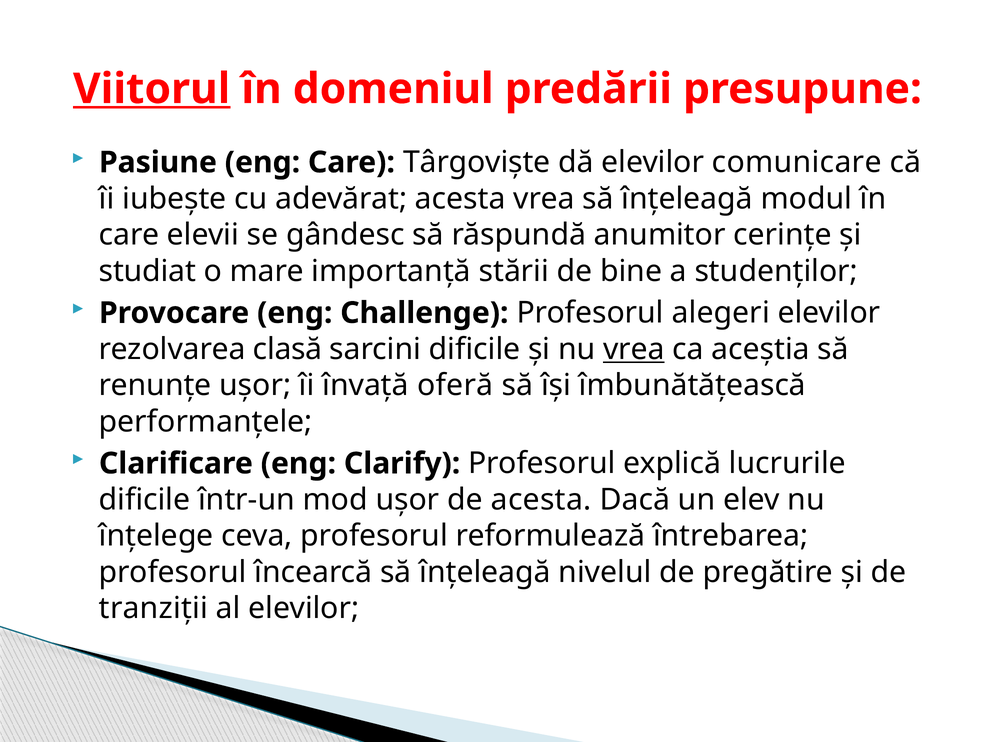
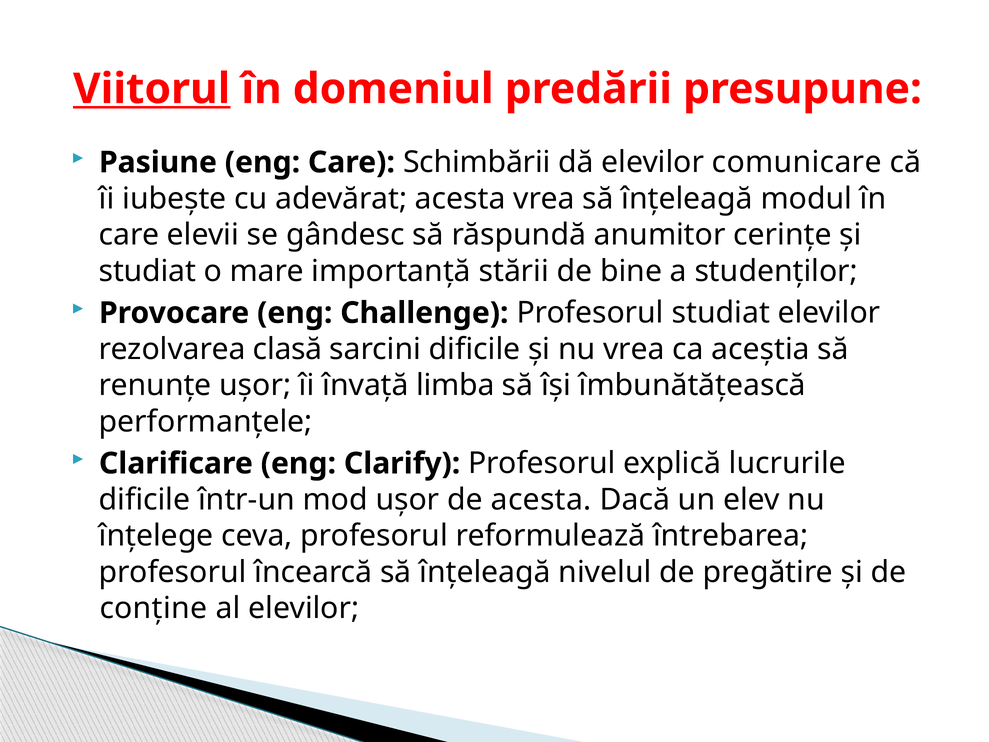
Târgoviște: Târgoviște -> Schimbării
Profesorul alegeri: alegeri -> studiat
vrea at (634, 349) underline: present -> none
oferă: oferă -> limba
tranziții: tranziții -> conține
